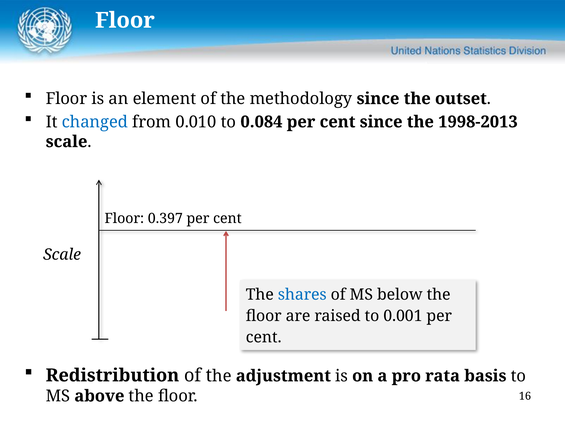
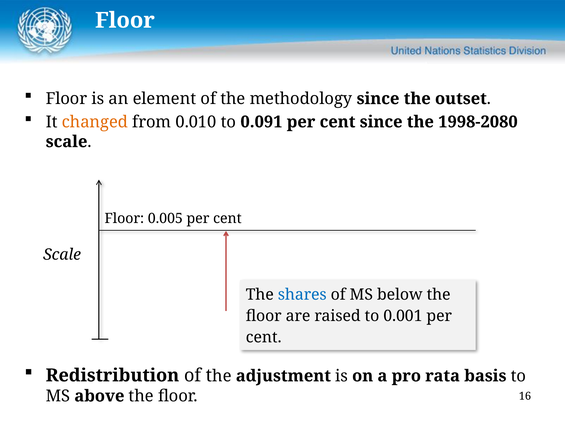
changed colour: blue -> orange
0.084: 0.084 -> 0.091
1998-2013: 1998-2013 -> 1998-2080
0.397: 0.397 -> 0.005
